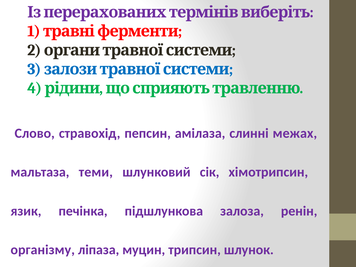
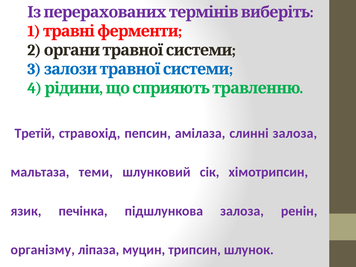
Слово: Слово -> Третій
слинні межах: межах -> залоза
